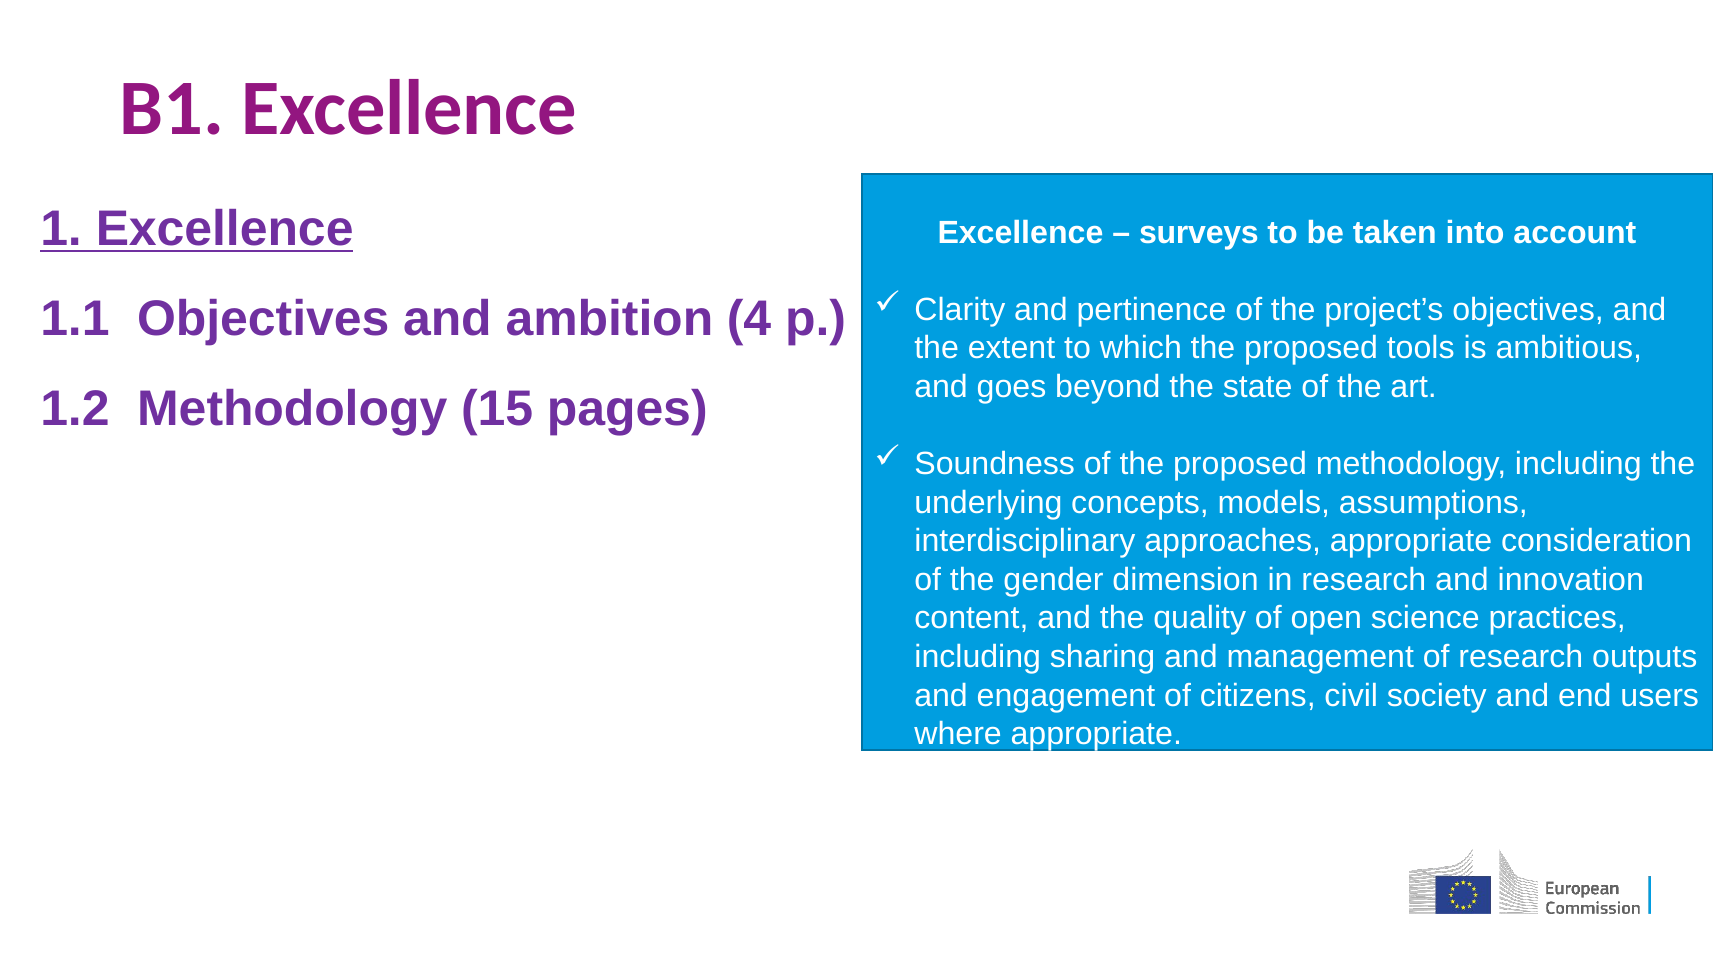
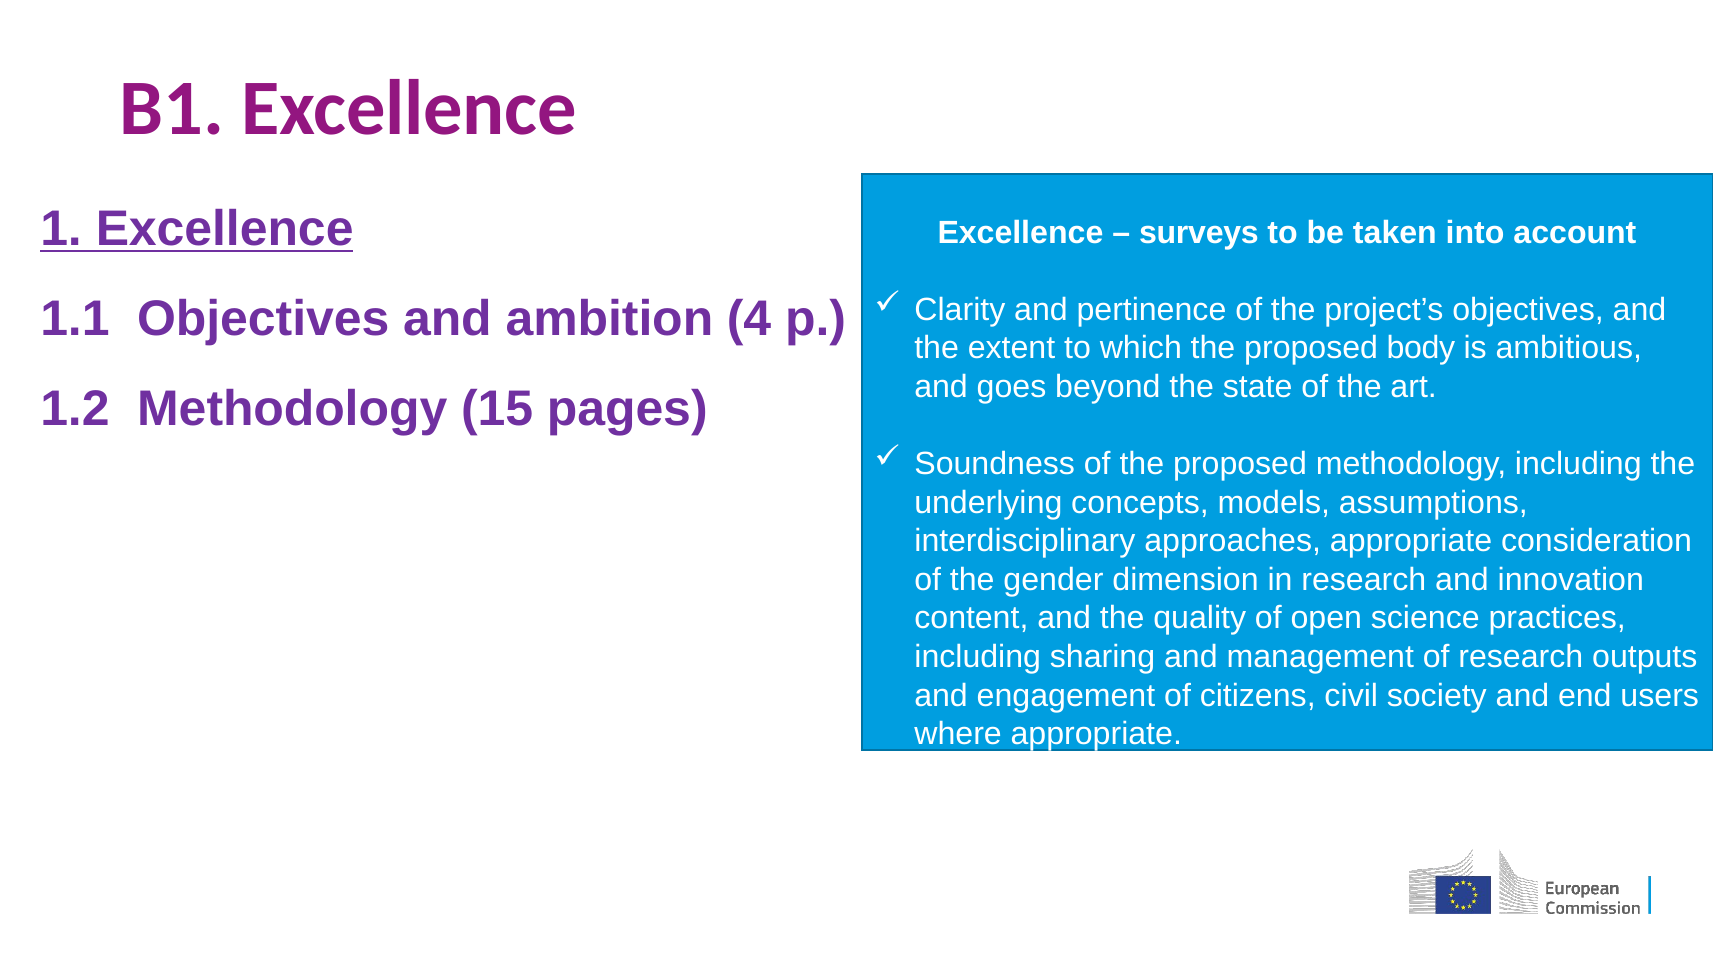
tools: tools -> body
